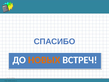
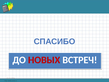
НОВЫХ colour: orange -> red
